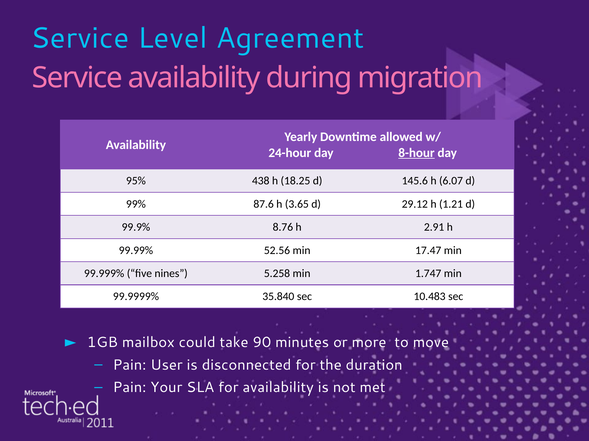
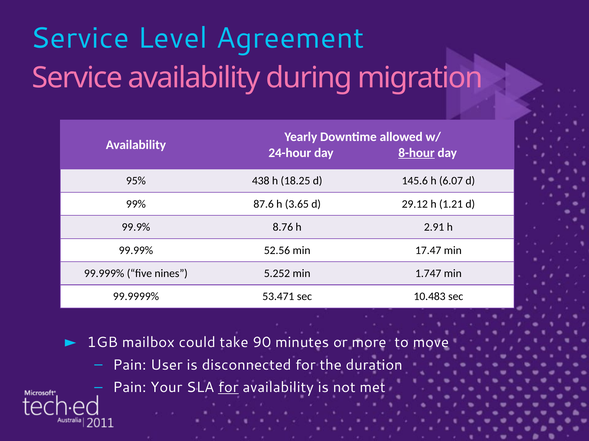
5.258: 5.258 -> 5.252
35.840: 35.840 -> 53.471
for at (228, 388) underline: none -> present
